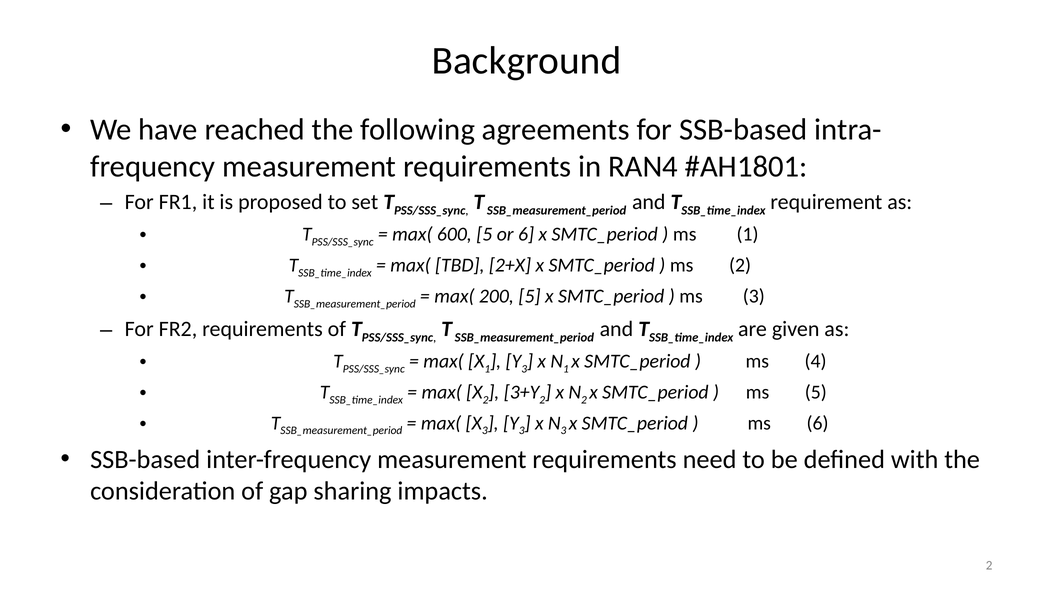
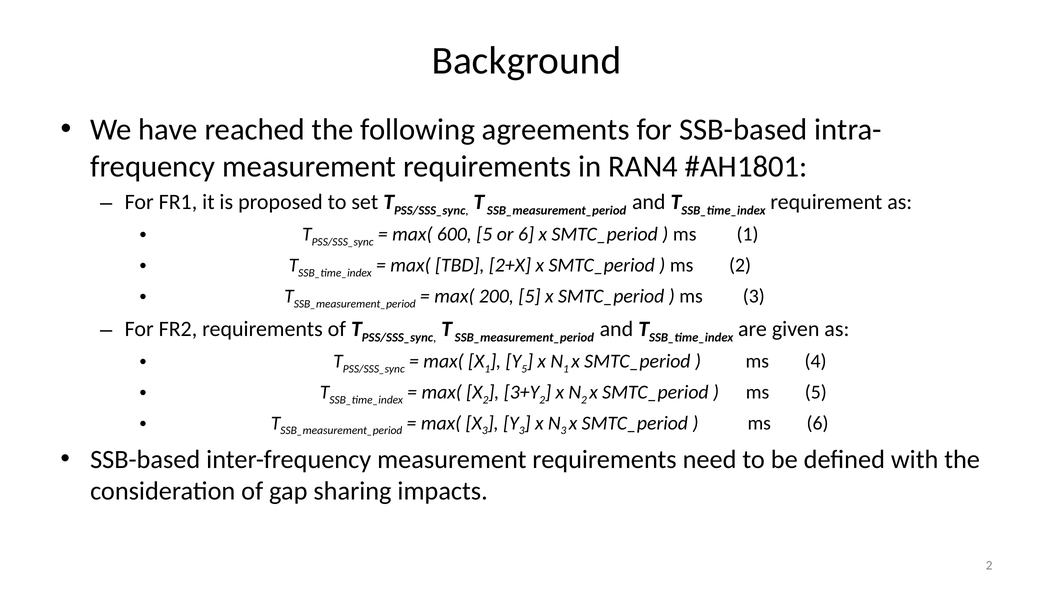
3 at (524, 369): 3 -> 5
